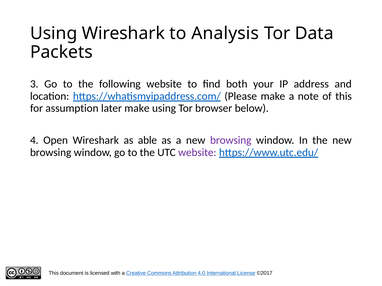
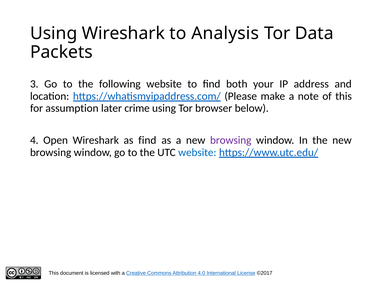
later make: make -> crime
as able: able -> find
website at (197, 153) colour: purple -> blue
